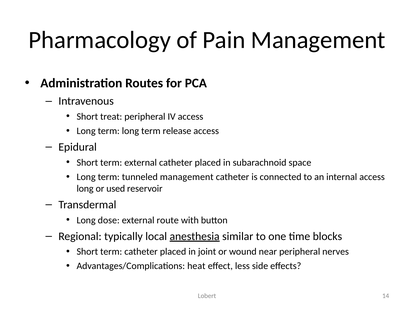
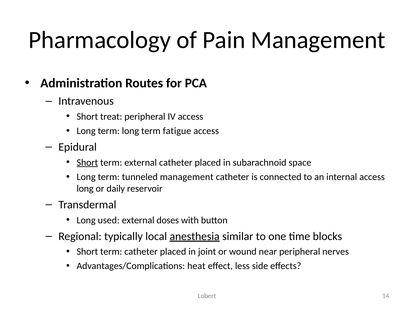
release: release -> fatigue
Short at (87, 163) underline: none -> present
used: used -> daily
dose: dose -> used
route: route -> doses
